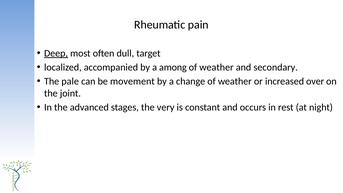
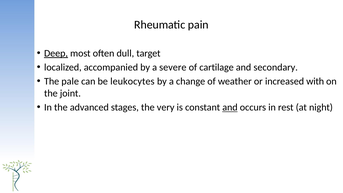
among: among -> severe
weather at (216, 67): weather -> cartilage
movement: movement -> leukocytes
over: over -> with
and at (230, 107) underline: none -> present
